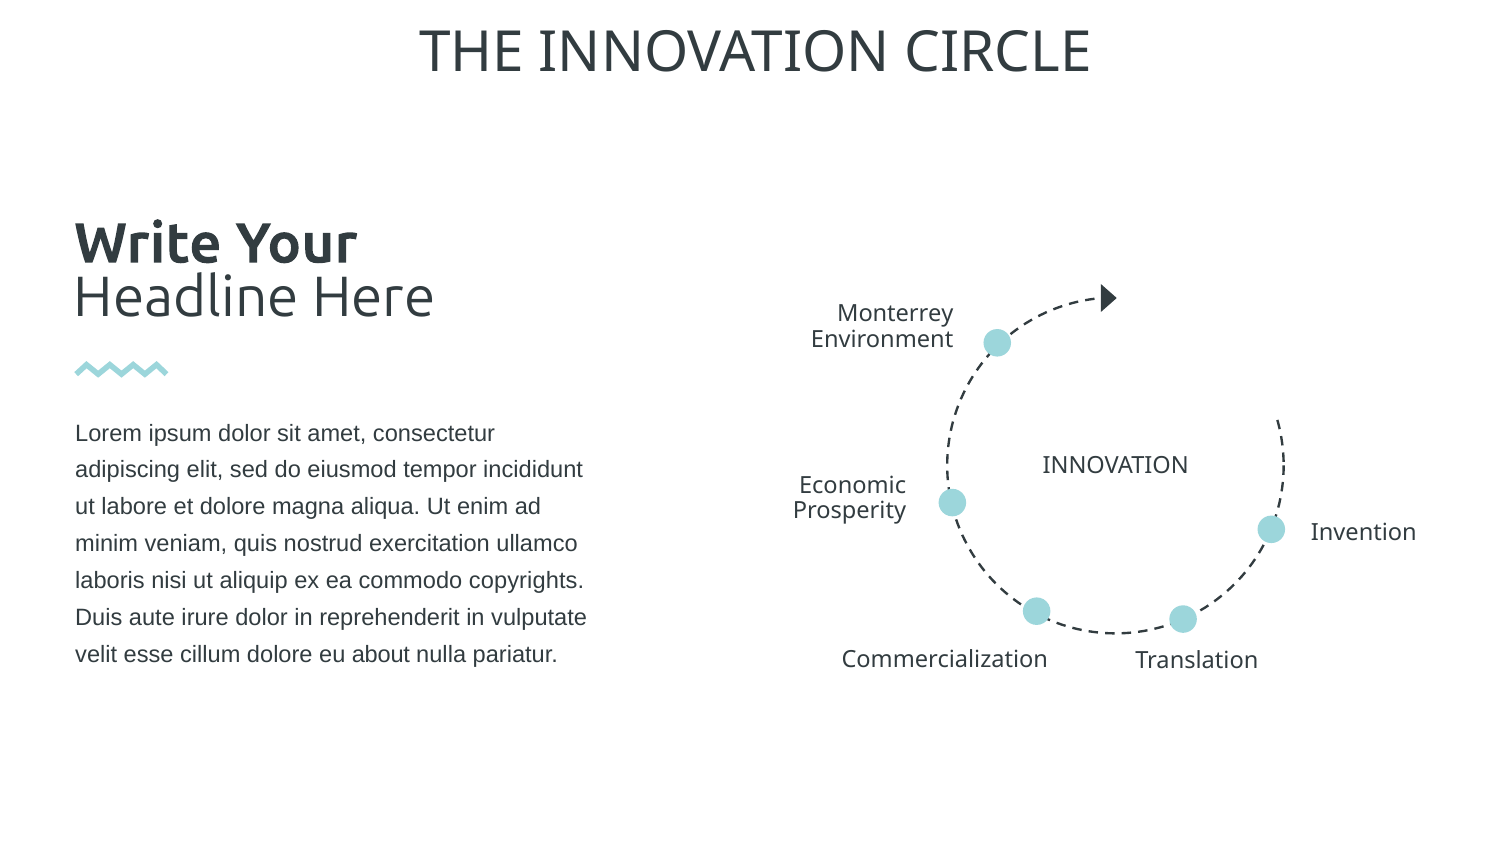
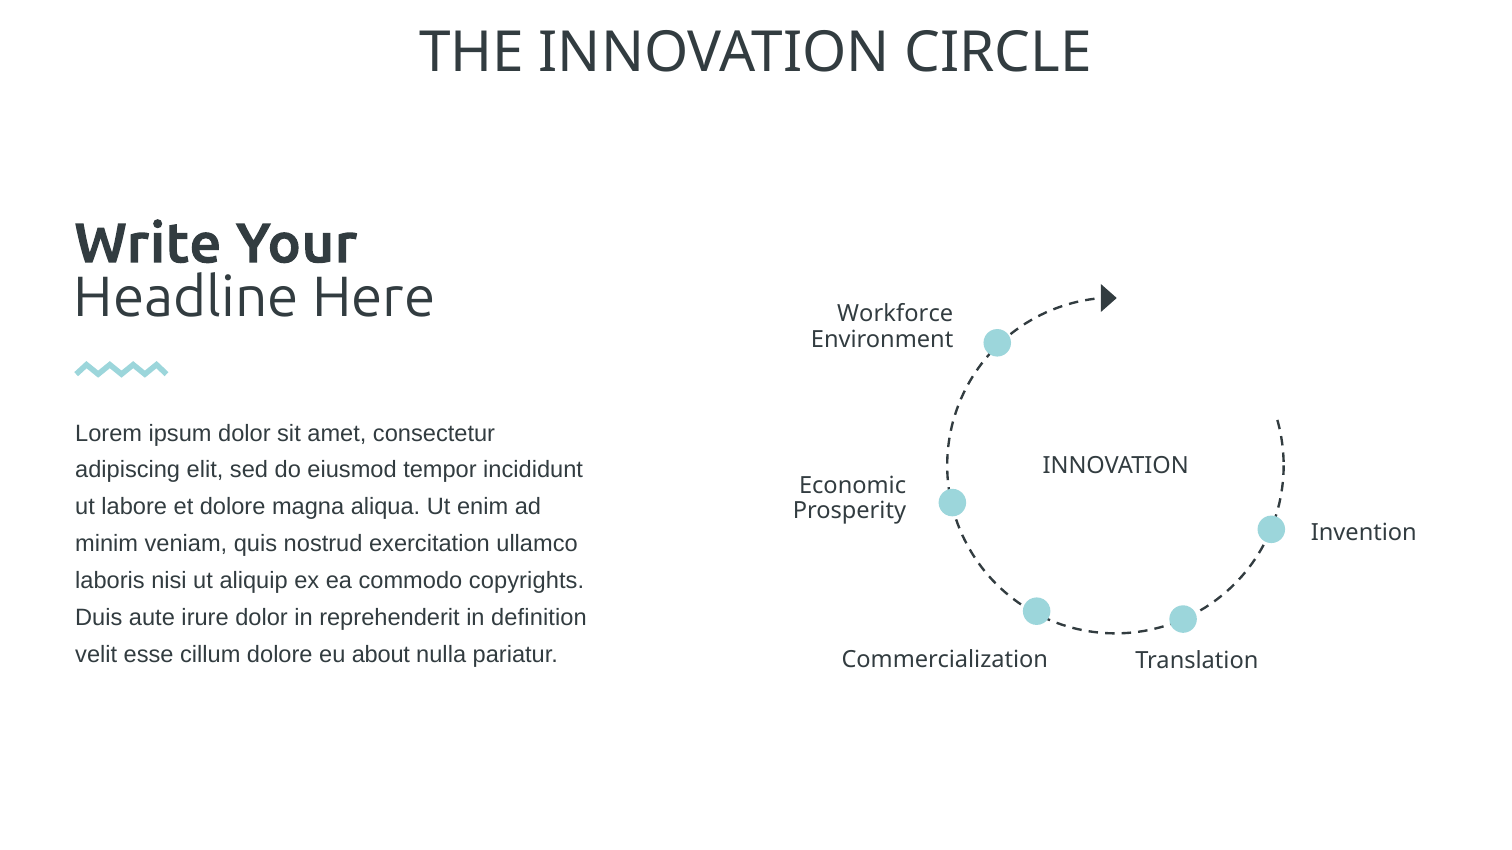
Monterrey: Monterrey -> Workforce
vulputate: vulputate -> definition
